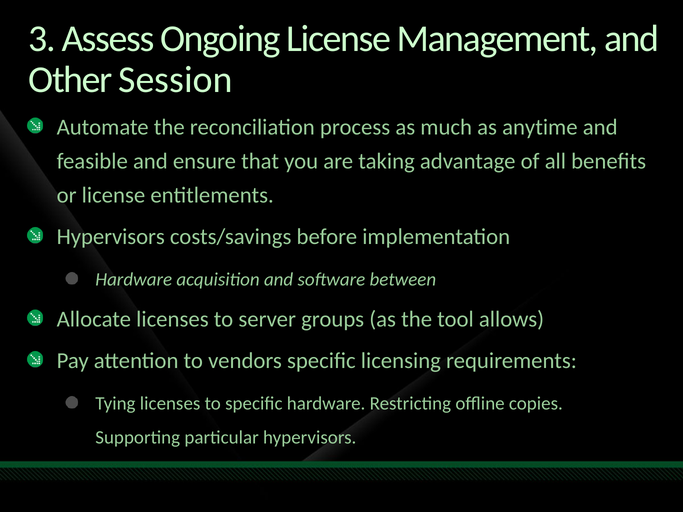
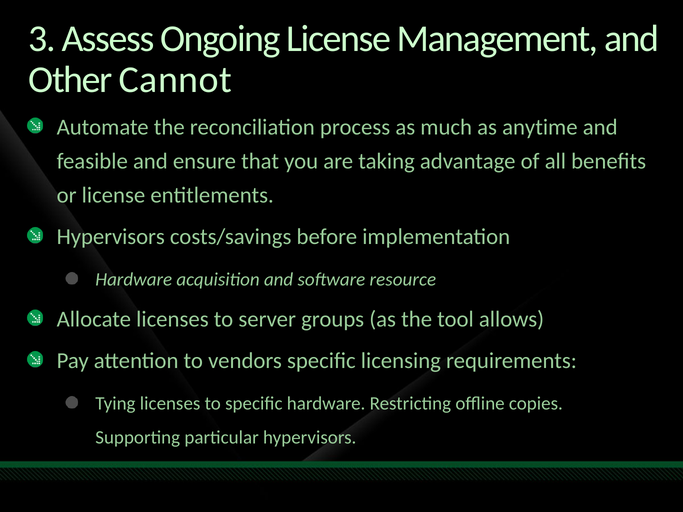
Session: Session -> Cannot
between: between -> resource
